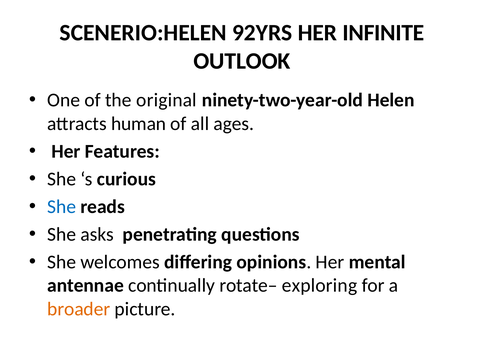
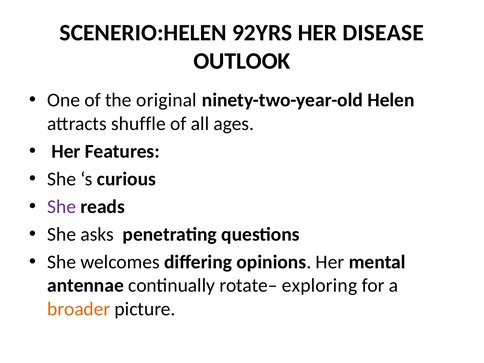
INFINITE: INFINITE -> DISEASE
human: human -> shuffle
She at (62, 207) colour: blue -> purple
